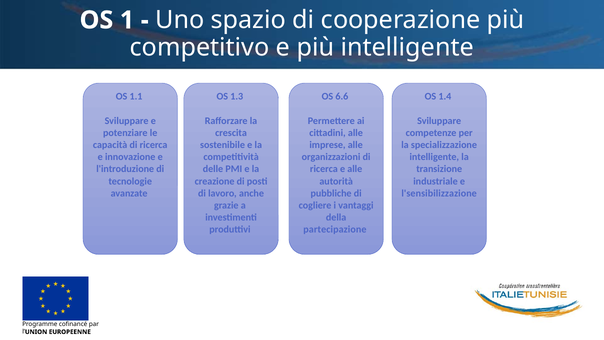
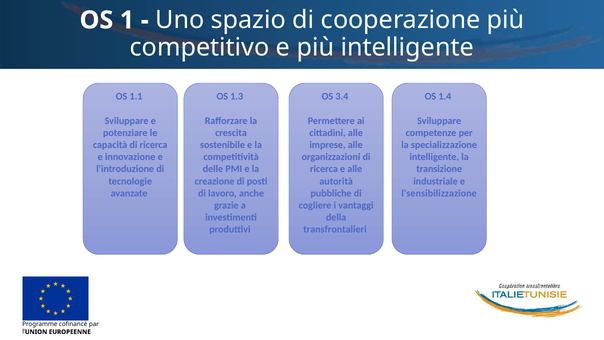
6.6: 6.6 -> 3.4
partecipazione: partecipazione -> transfrontalieri
